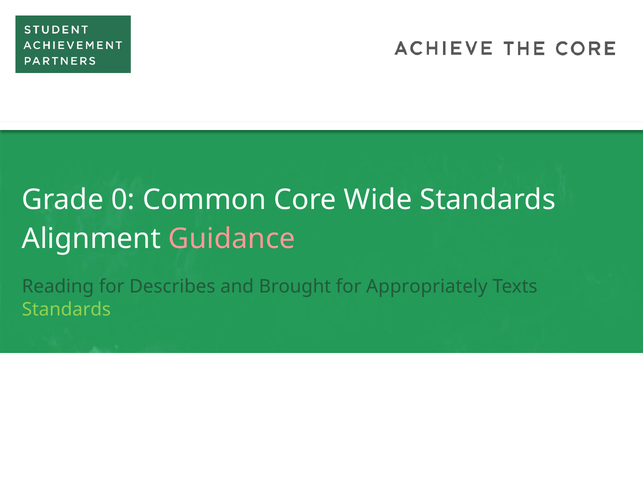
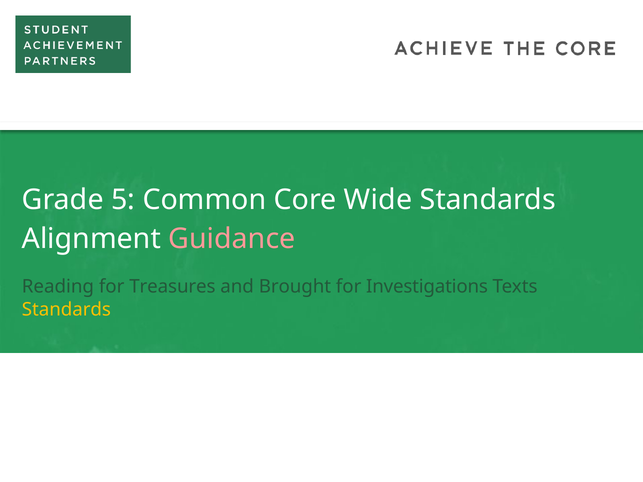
0: 0 -> 5
Describes: Describes -> Treasures
Appropriately: Appropriately -> Investigations
Standards at (66, 310) colour: light green -> yellow
